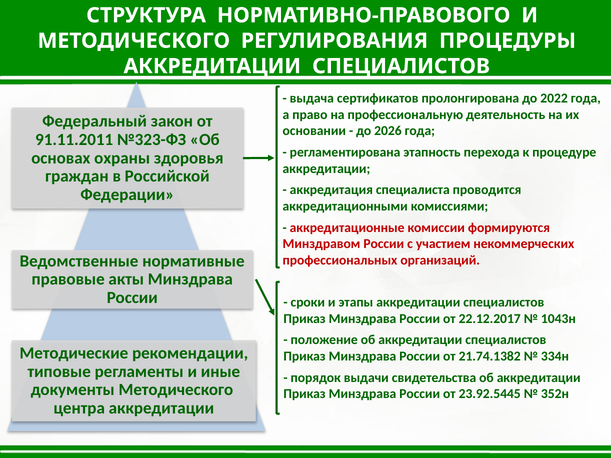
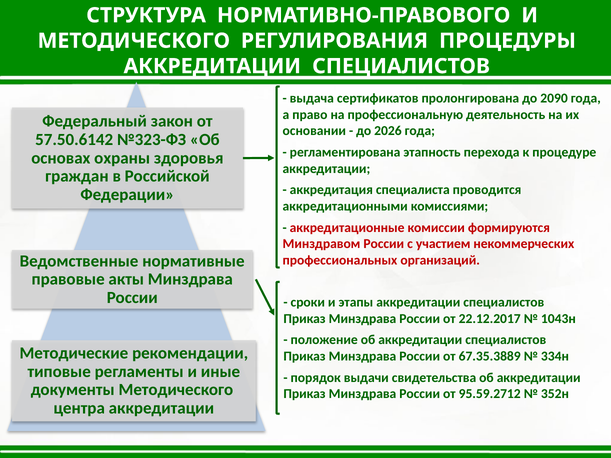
2022: 2022 -> 2090
91.11.2011: 91.11.2011 -> 57.50.6142
21.74.1382: 21.74.1382 -> 67.35.3889
23.92.5445: 23.92.5445 -> 95.59.2712
